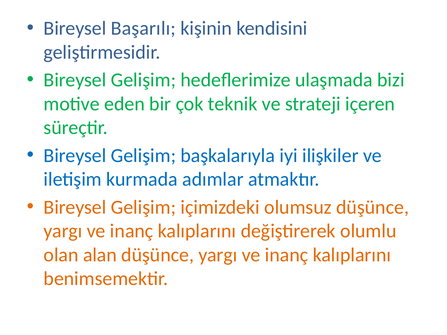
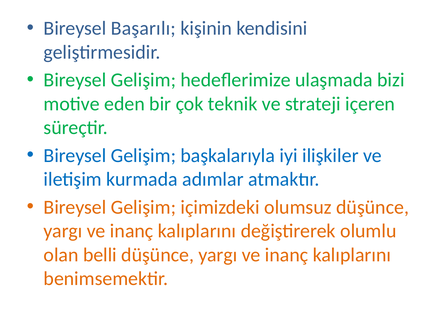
alan: alan -> belli
